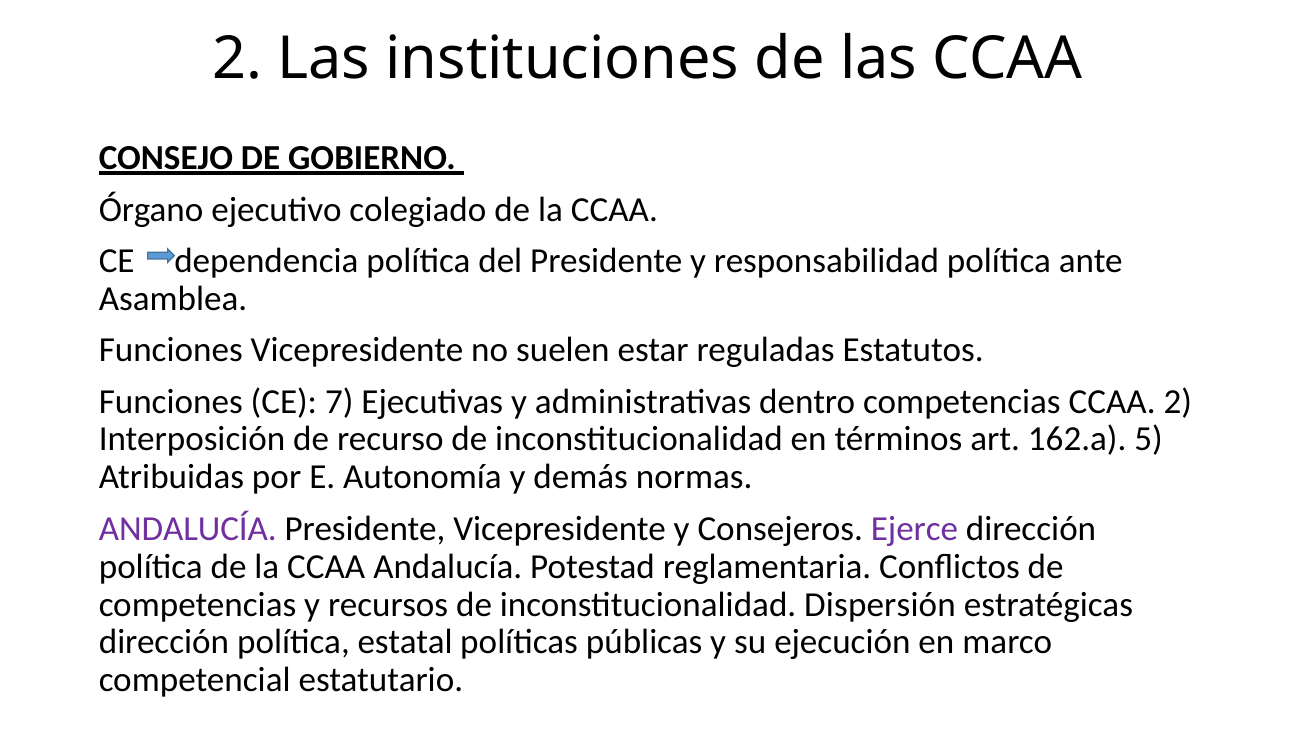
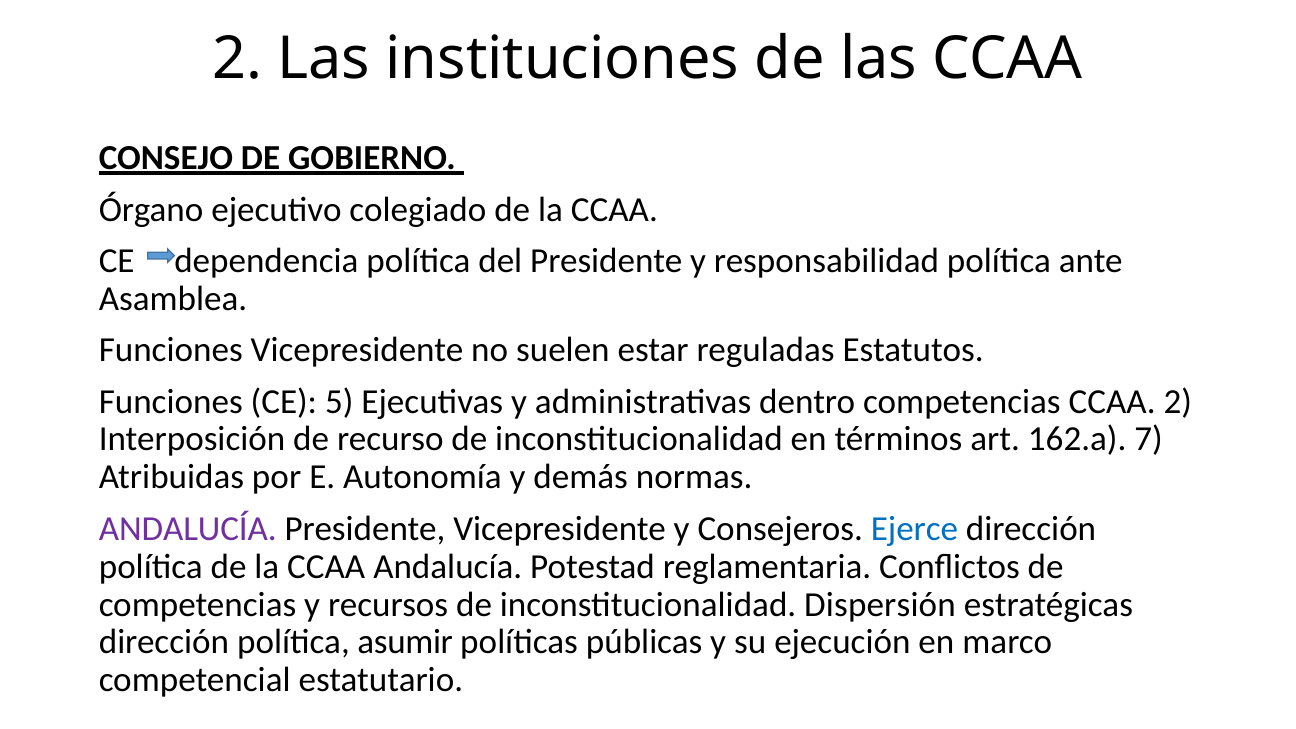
7: 7 -> 5
5: 5 -> 7
Ejerce colour: purple -> blue
estatal: estatal -> asumir
